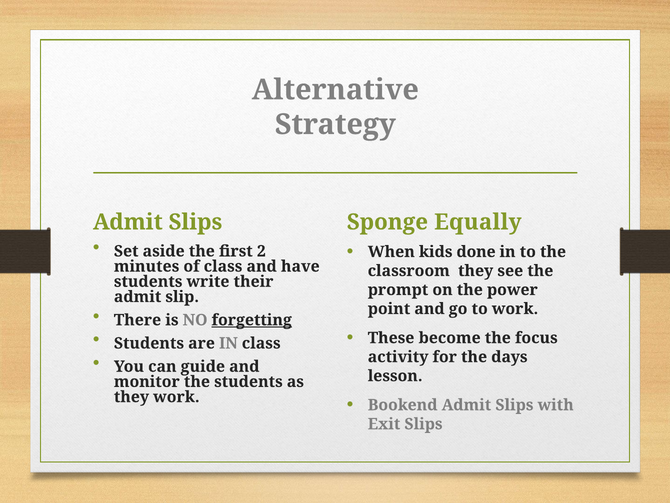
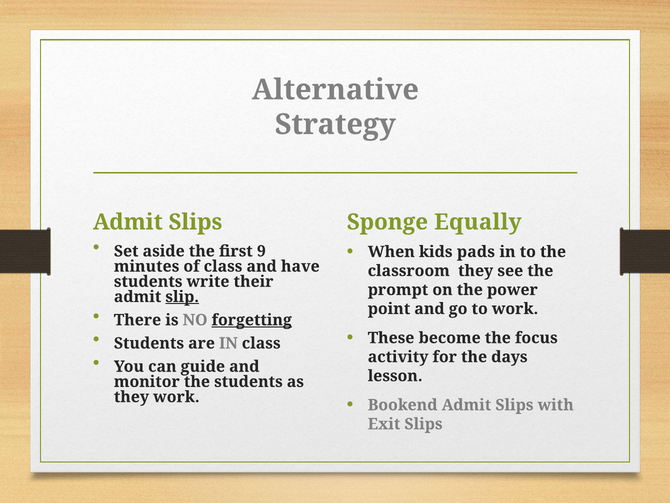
2: 2 -> 9
done: done -> pads
slip underline: none -> present
